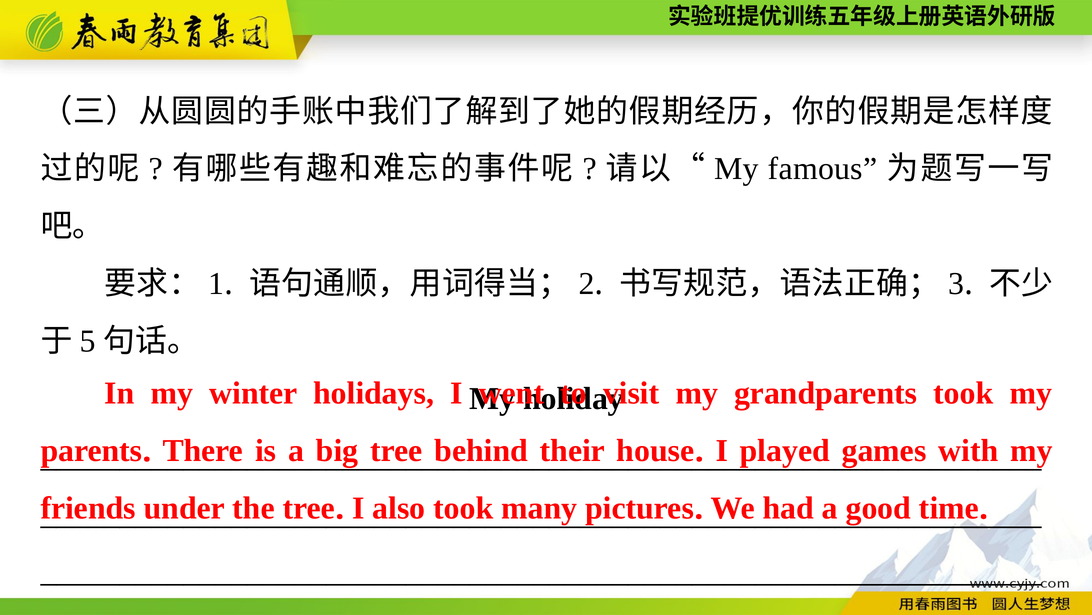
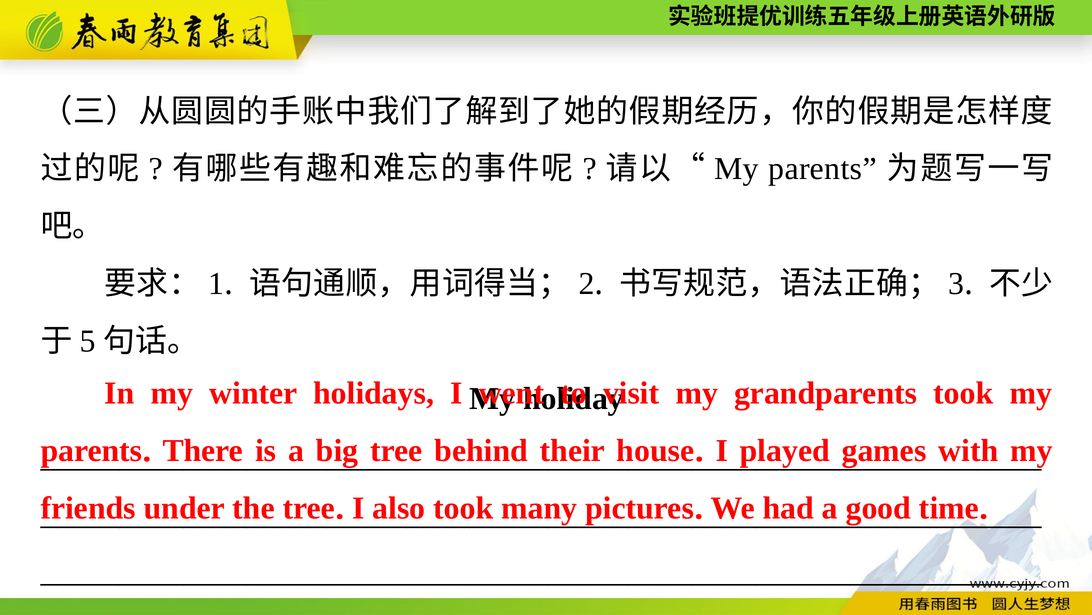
famous at (823, 169): famous -> parents
